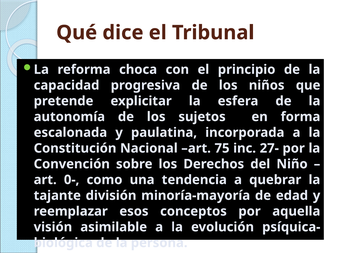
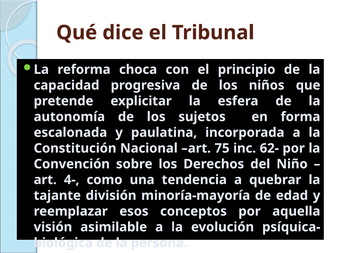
27-: 27- -> 62-
0-: 0- -> 4-
